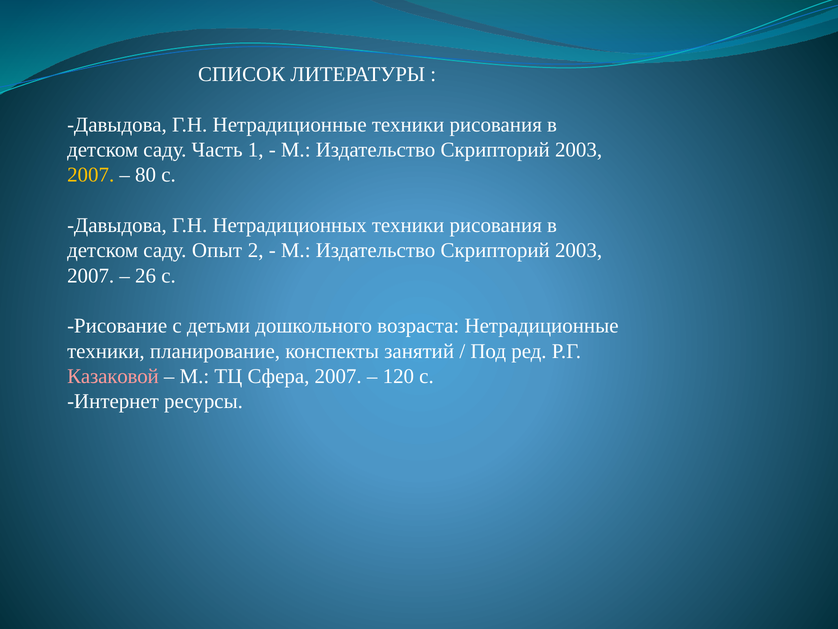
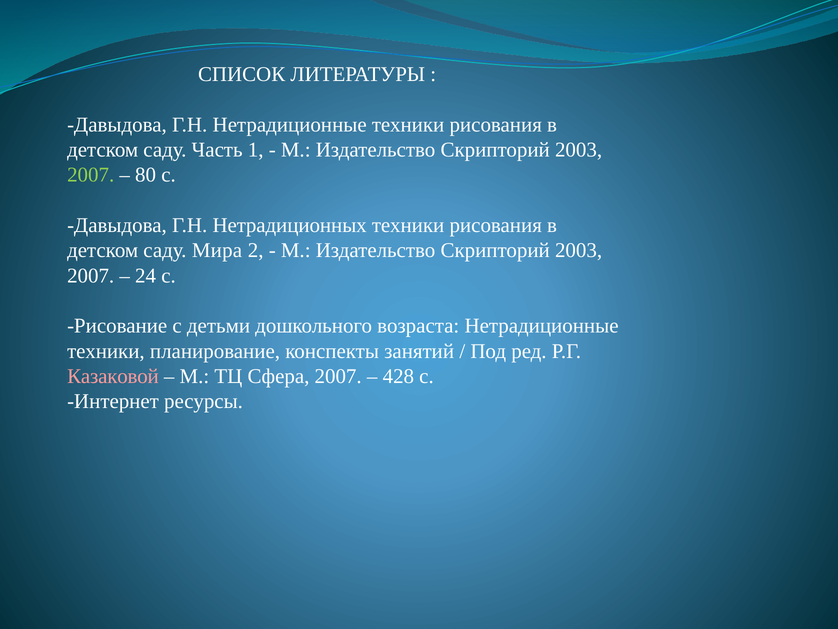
2007 at (91, 175) colour: yellow -> light green
Опыт: Опыт -> Мира
26: 26 -> 24
120: 120 -> 428
